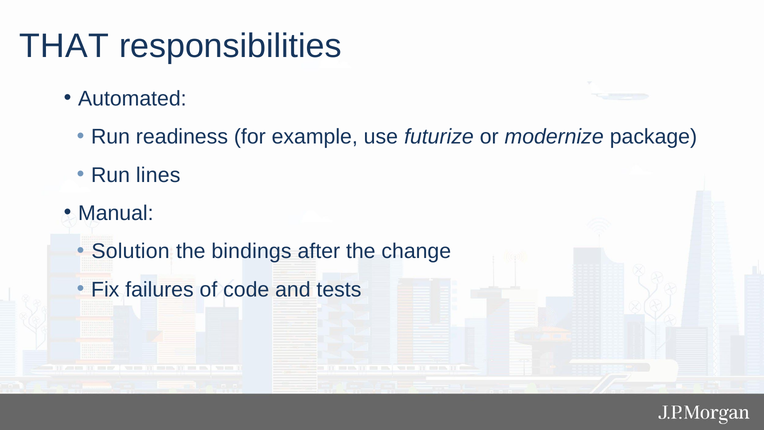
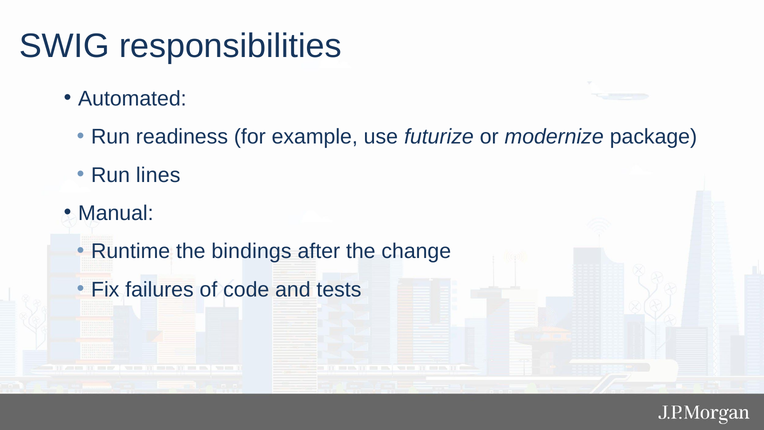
THAT: THAT -> SWIG
Solution: Solution -> Runtime
